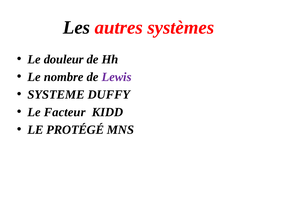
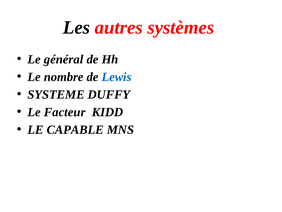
douleur: douleur -> général
Lewis colour: purple -> blue
PROTÉGÉ: PROTÉGÉ -> CAPABLE
